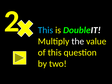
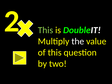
This at (46, 30) colour: light blue -> light green
